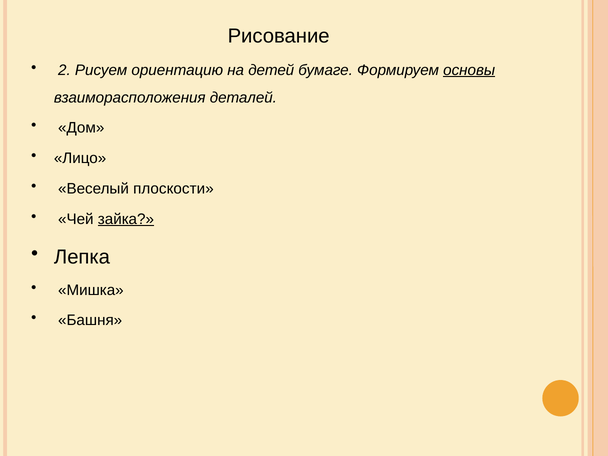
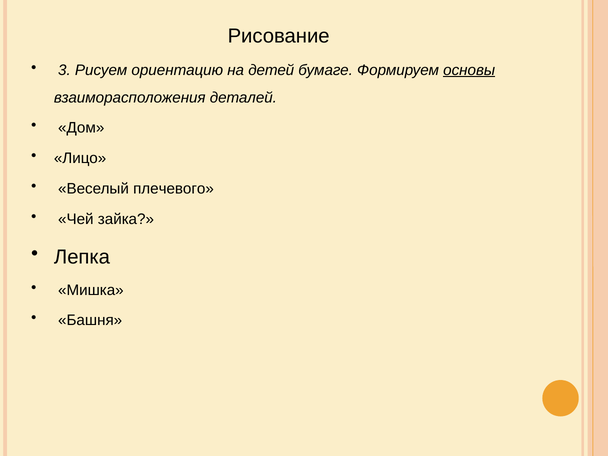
2: 2 -> 3
плоскости: плоскости -> плечевого
зайка underline: present -> none
